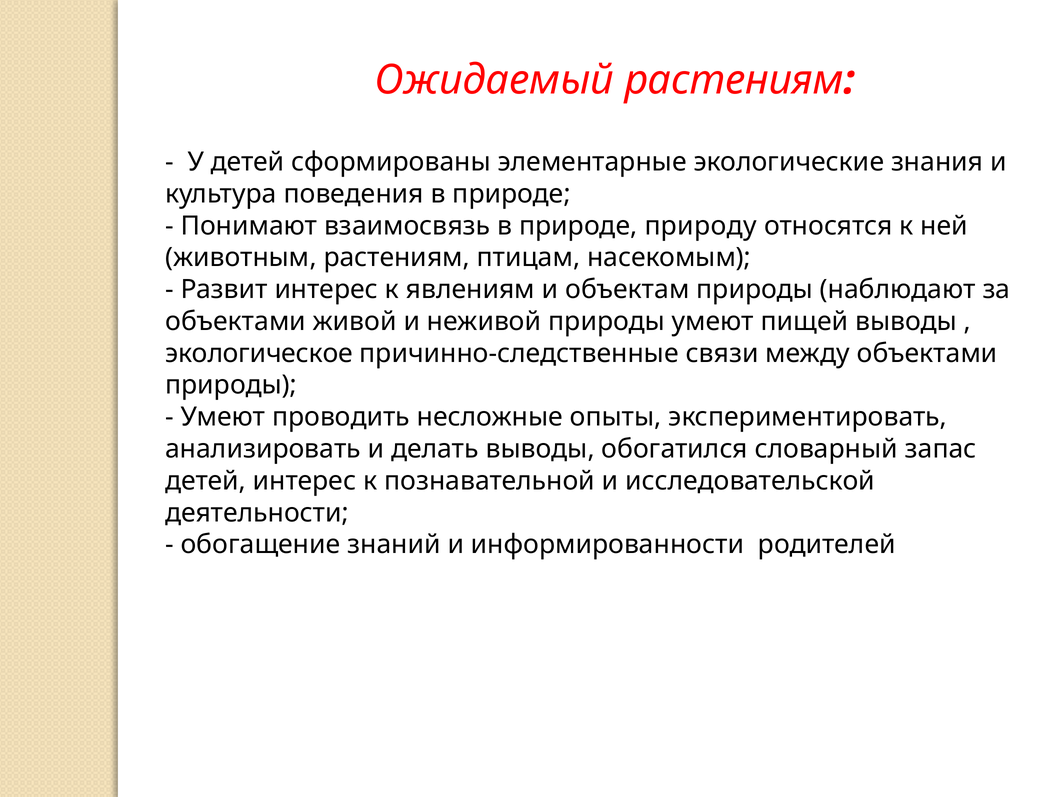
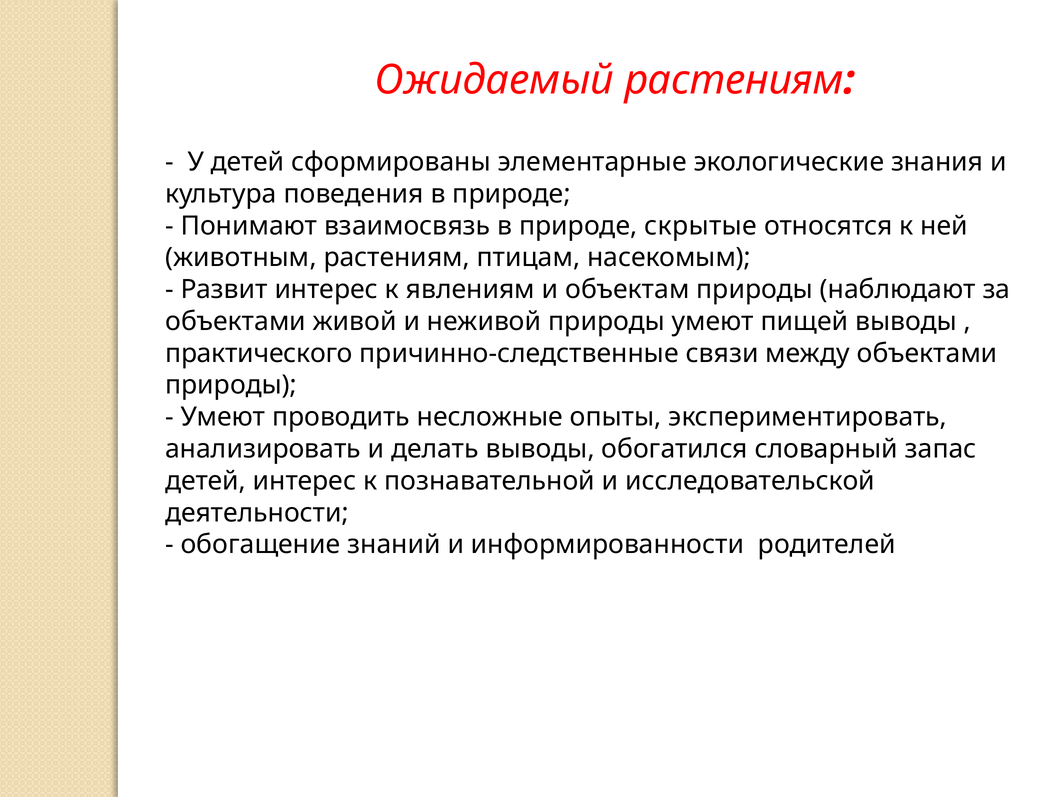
природу: природу -> скрытые
экологическое: экологическое -> практического
